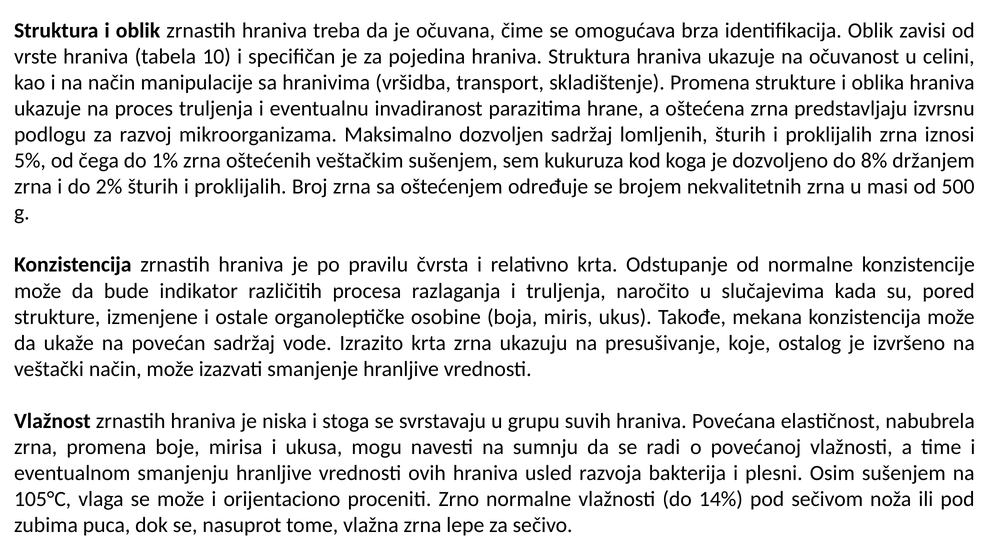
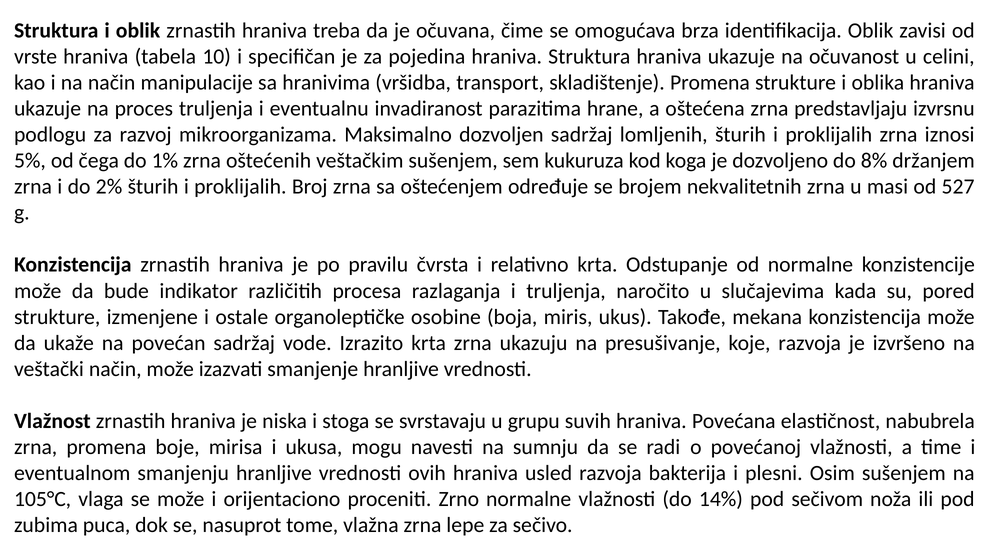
500: 500 -> 527
koje ostalog: ostalog -> razvoja
